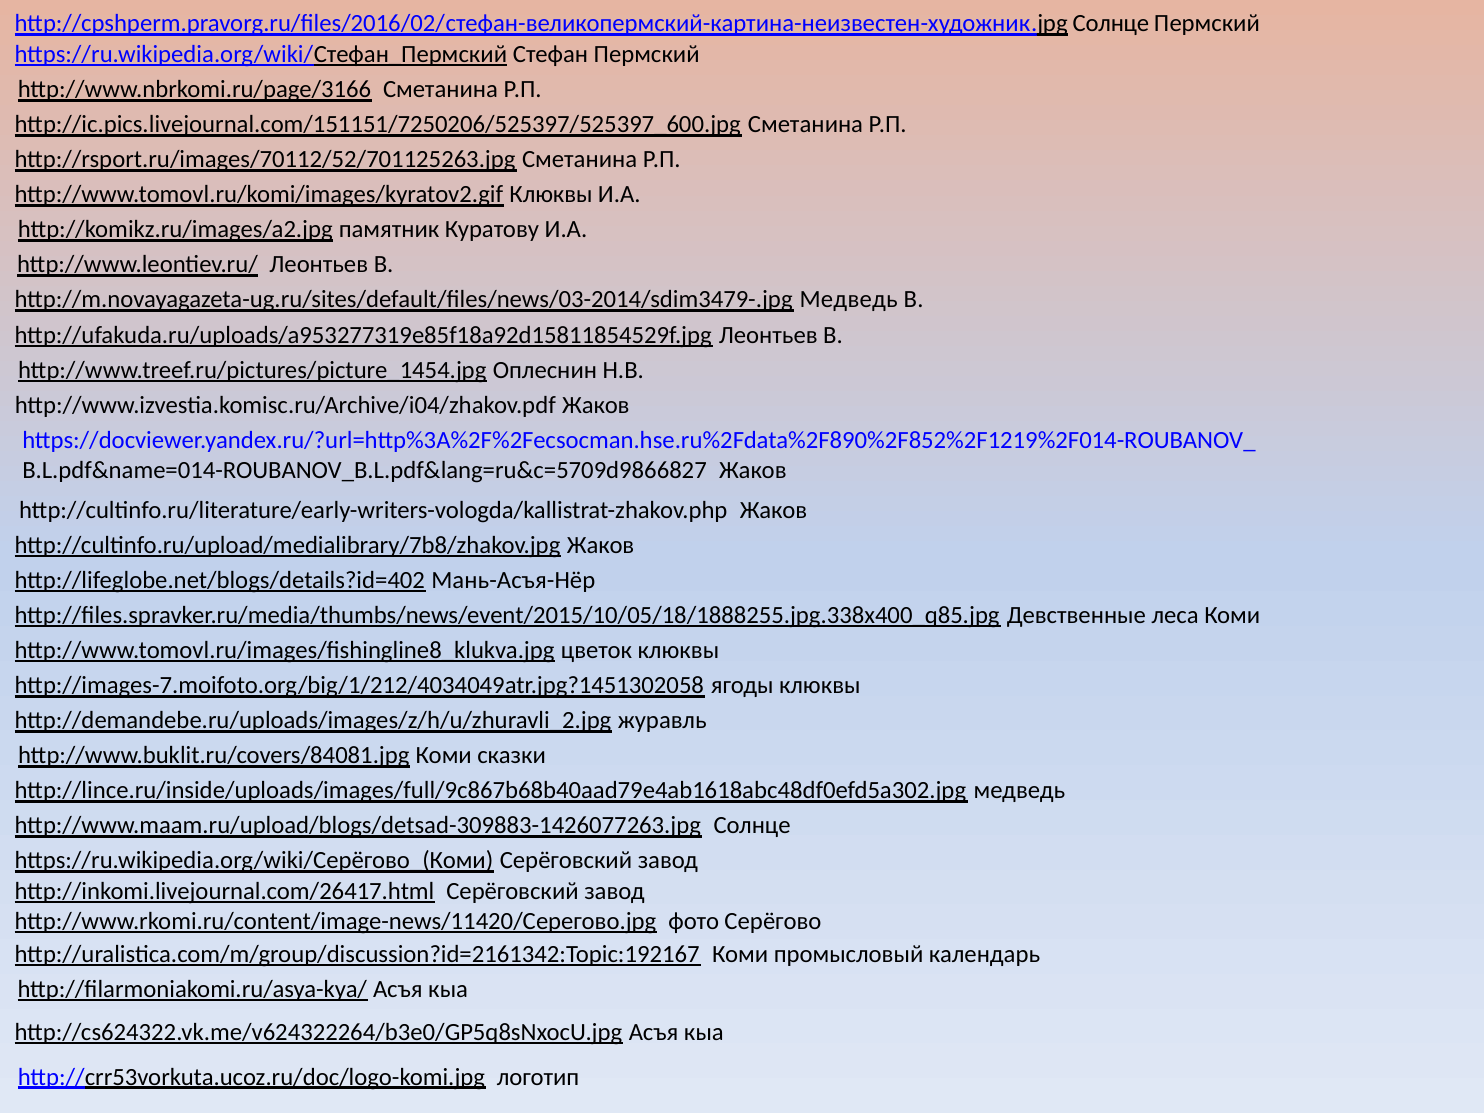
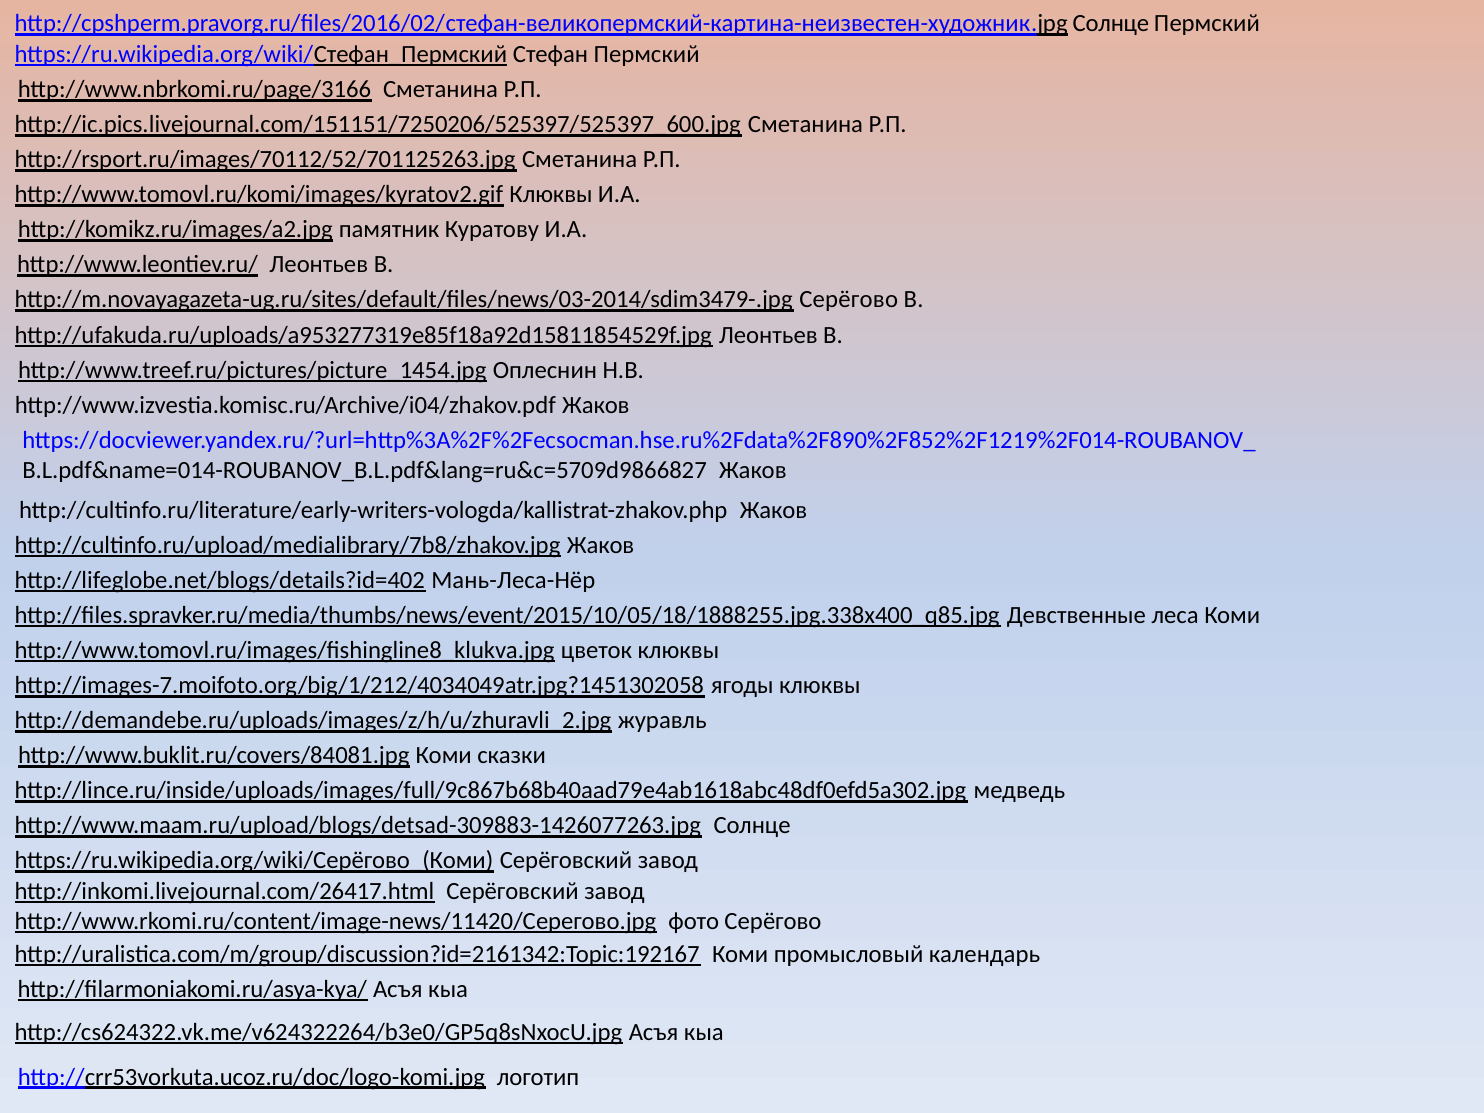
http://m.novayagazeta-ug.ru/sites/default/files/news/03-2014/sdim3479-.jpg Медведь: Медведь -> Серёгово
Мань-Асъя-Нёр: Мань-Асъя-Нёр -> Мань-Леса-Нёр
